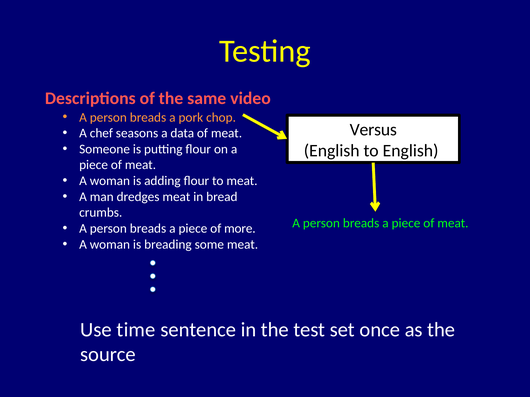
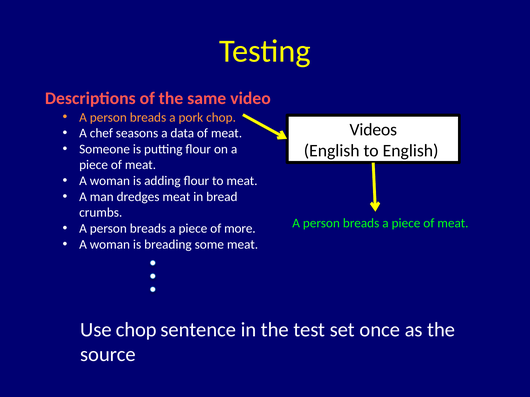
Versus: Versus -> Videos
Use time: time -> chop
